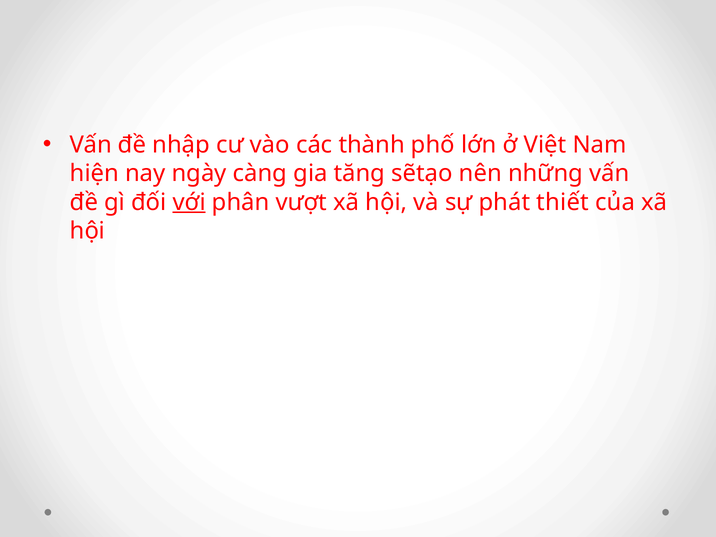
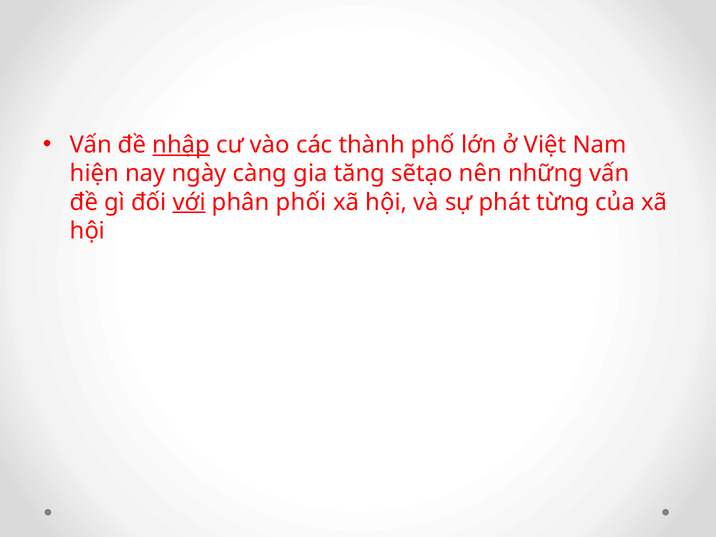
nhập underline: none -> present
vượt: vượt -> phối
thiết: thiết -> từng
